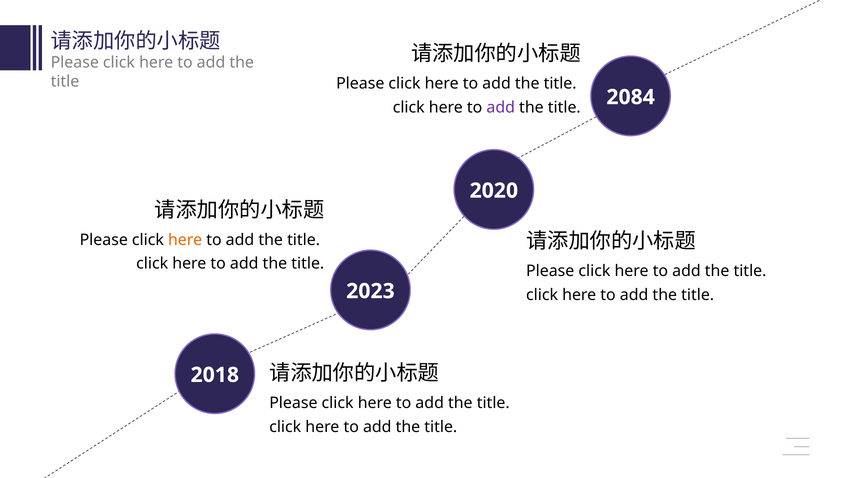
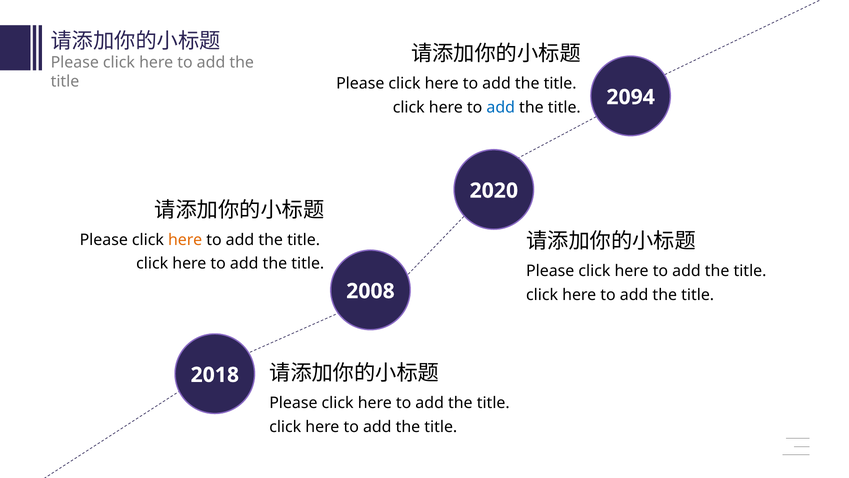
2084: 2084 -> 2094
add at (501, 107) colour: purple -> blue
2023: 2023 -> 2008
